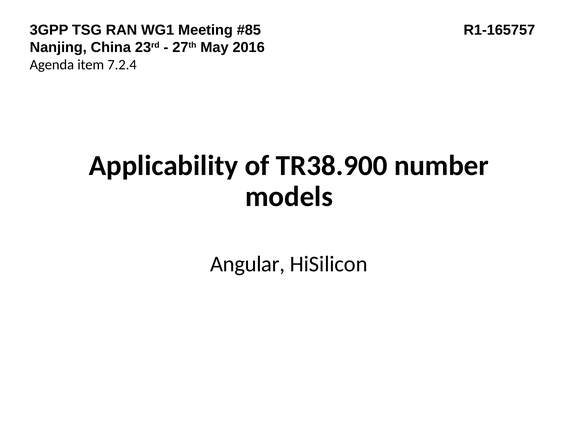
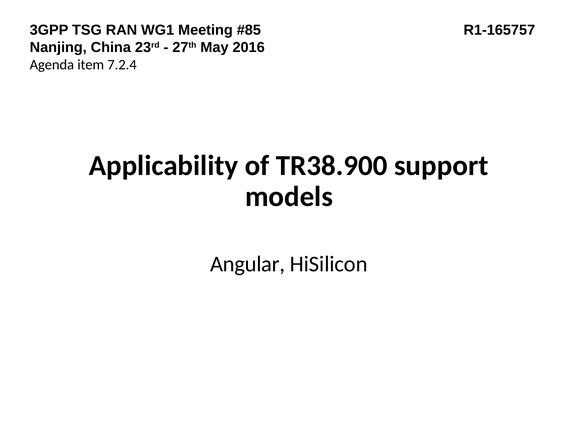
number: number -> support
